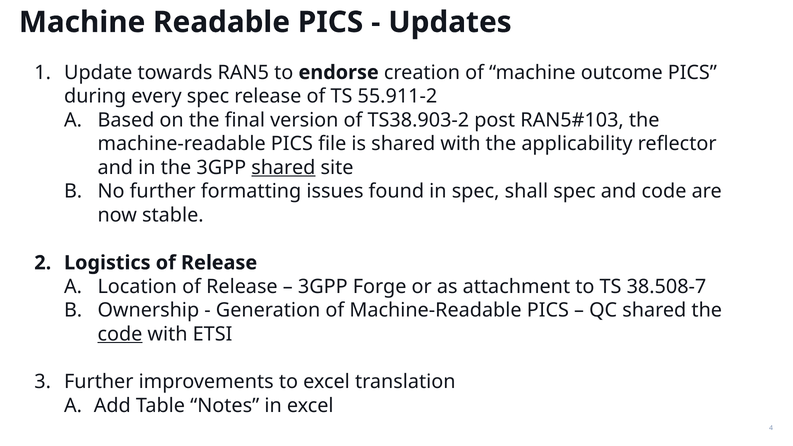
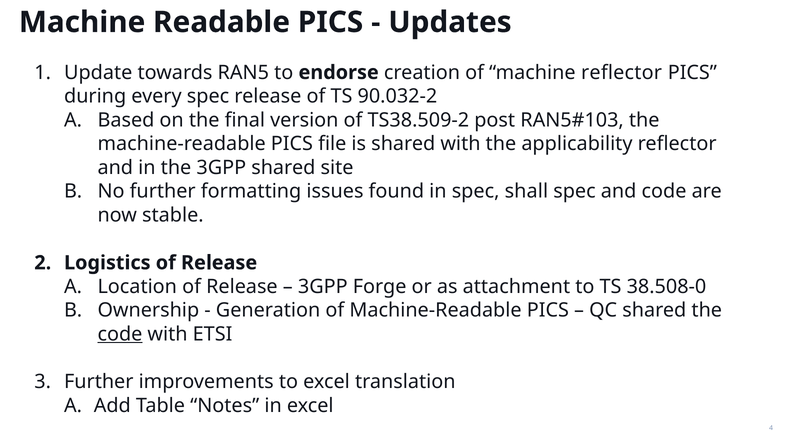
machine outcome: outcome -> reflector
55.911-2: 55.911-2 -> 90.032-2
TS38.903-2: TS38.903-2 -> TS38.509-2
shared at (283, 168) underline: present -> none
38.508-7: 38.508-7 -> 38.508-0
